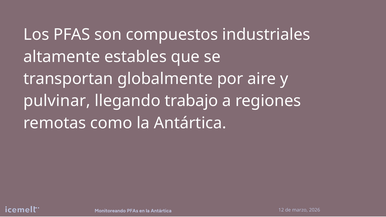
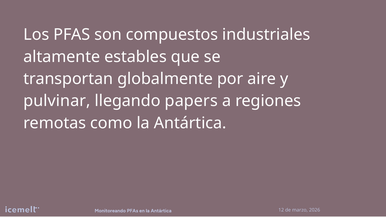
trabajo: trabajo -> papers
